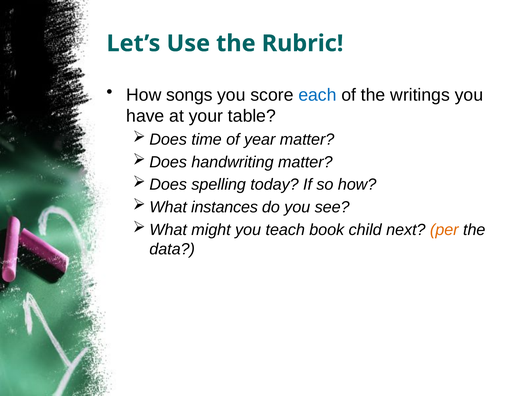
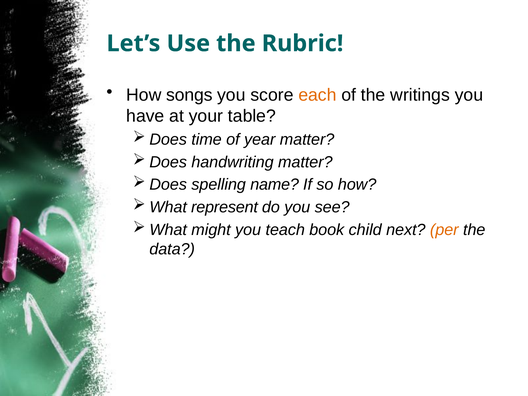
each colour: blue -> orange
today: today -> name
instances: instances -> represent
